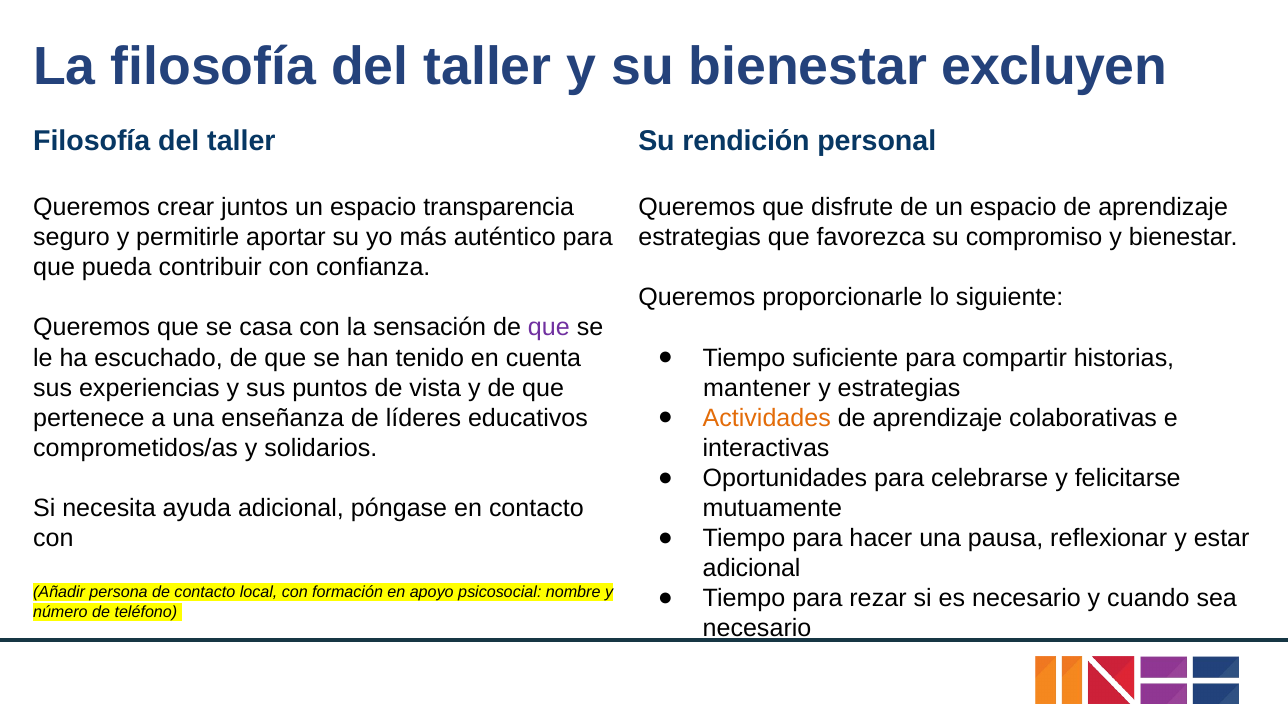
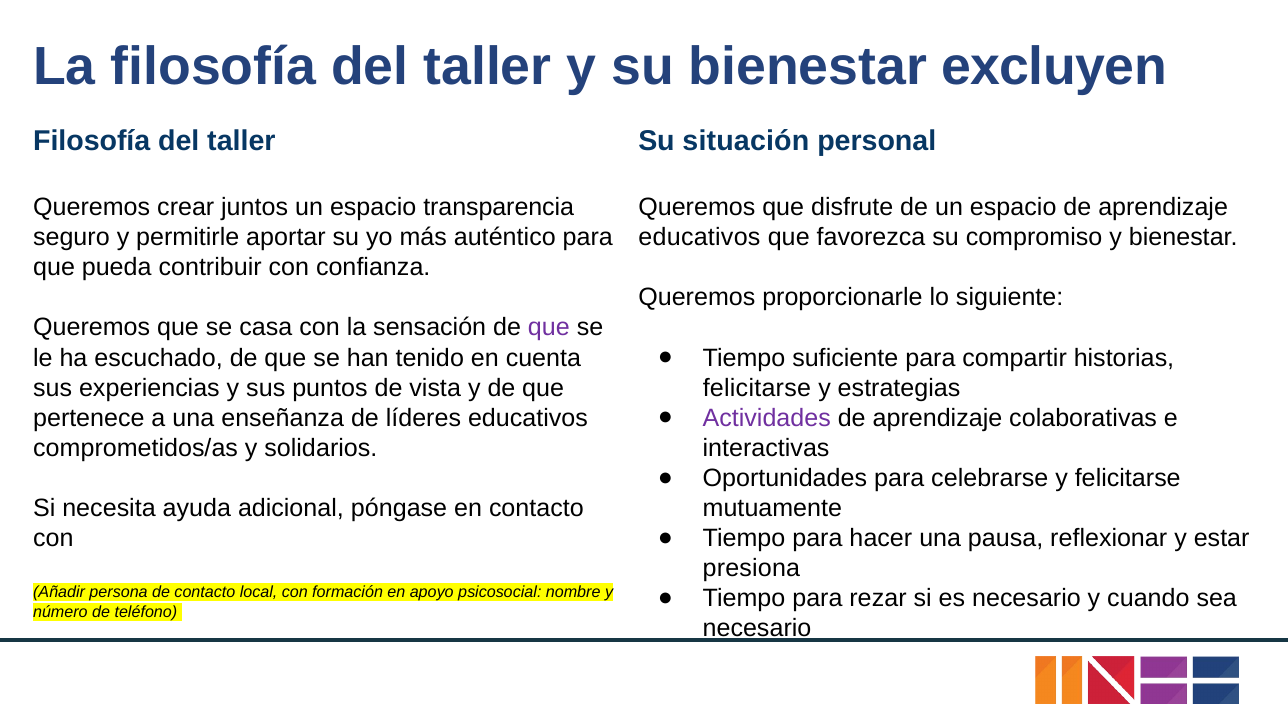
rendición: rendición -> situación
estrategias at (700, 237): estrategias -> educativos
mantener at (757, 388): mantener -> felicitarse
Actividades colour: orange -> purple
adicional at (752, 568): adicional -> presiona
